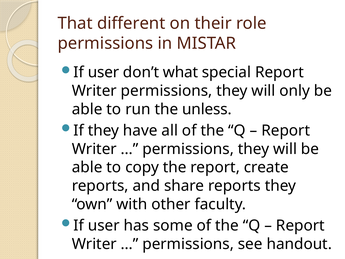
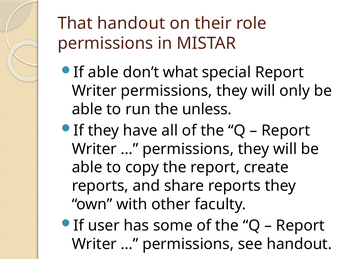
That different: different -> handout
user at (103, 72): user -> able
